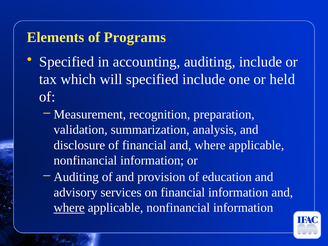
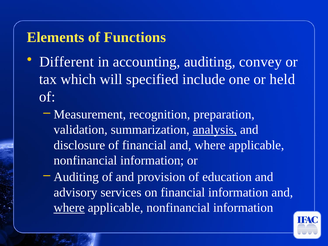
Programs: Programs -> Functions
Specified at (67, 62): Specified -> Different
auditing include: include -> convey
analysis underline: none -> present
